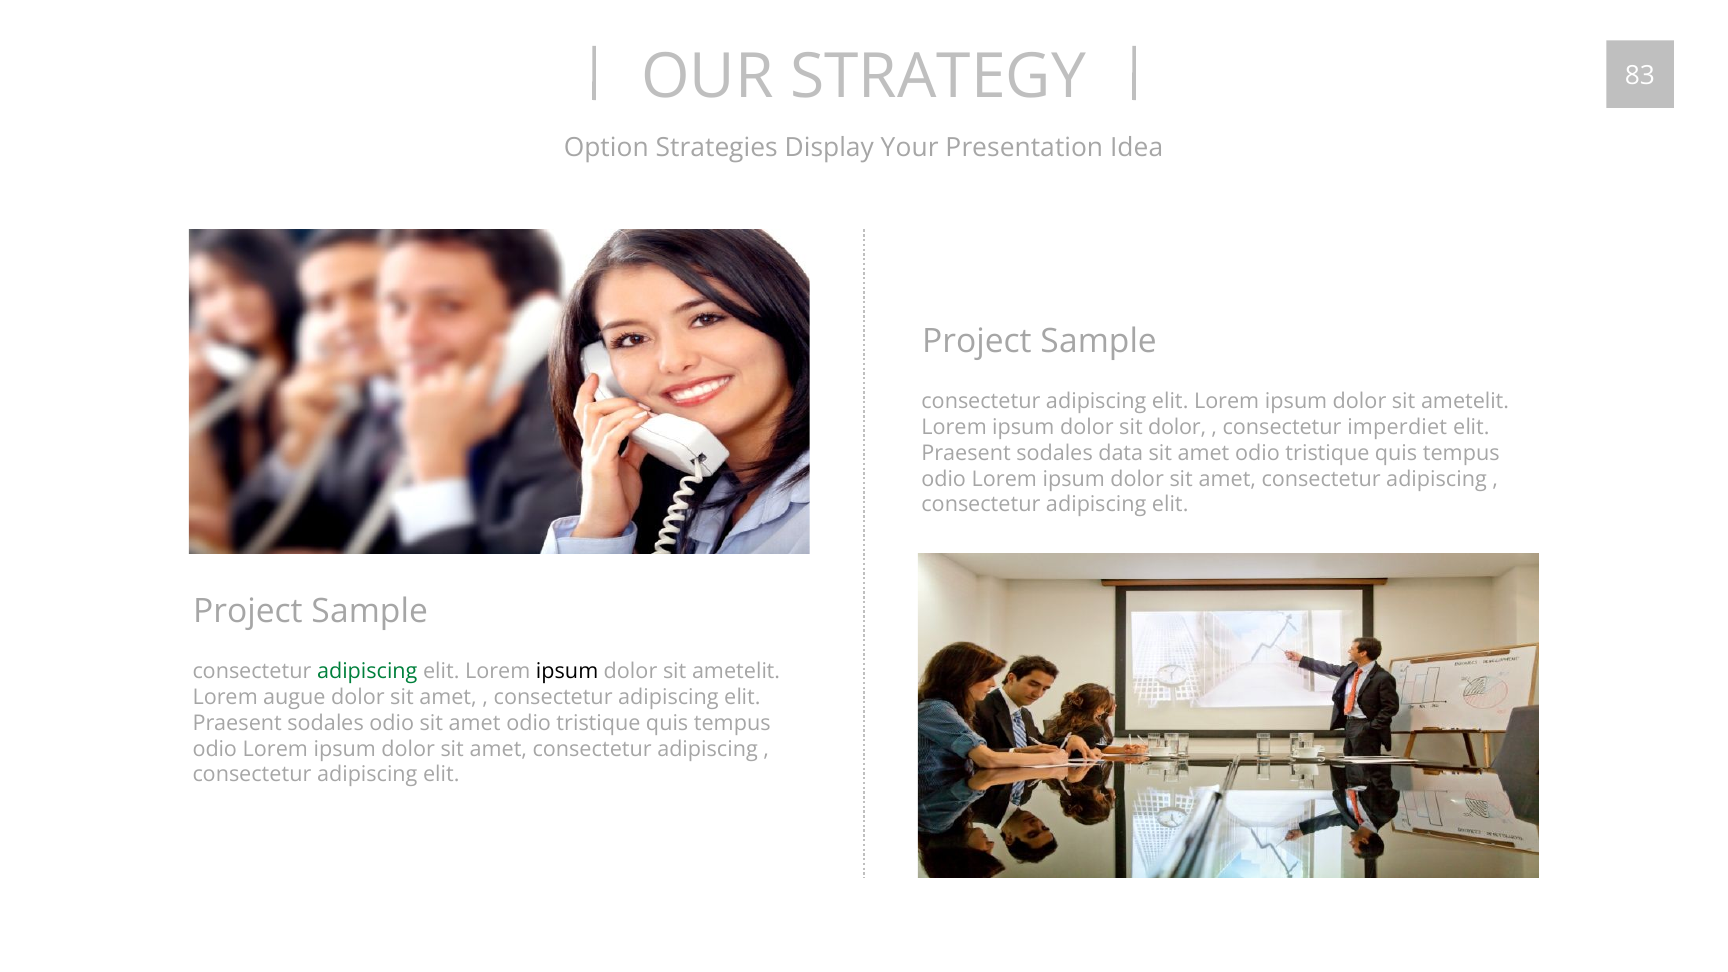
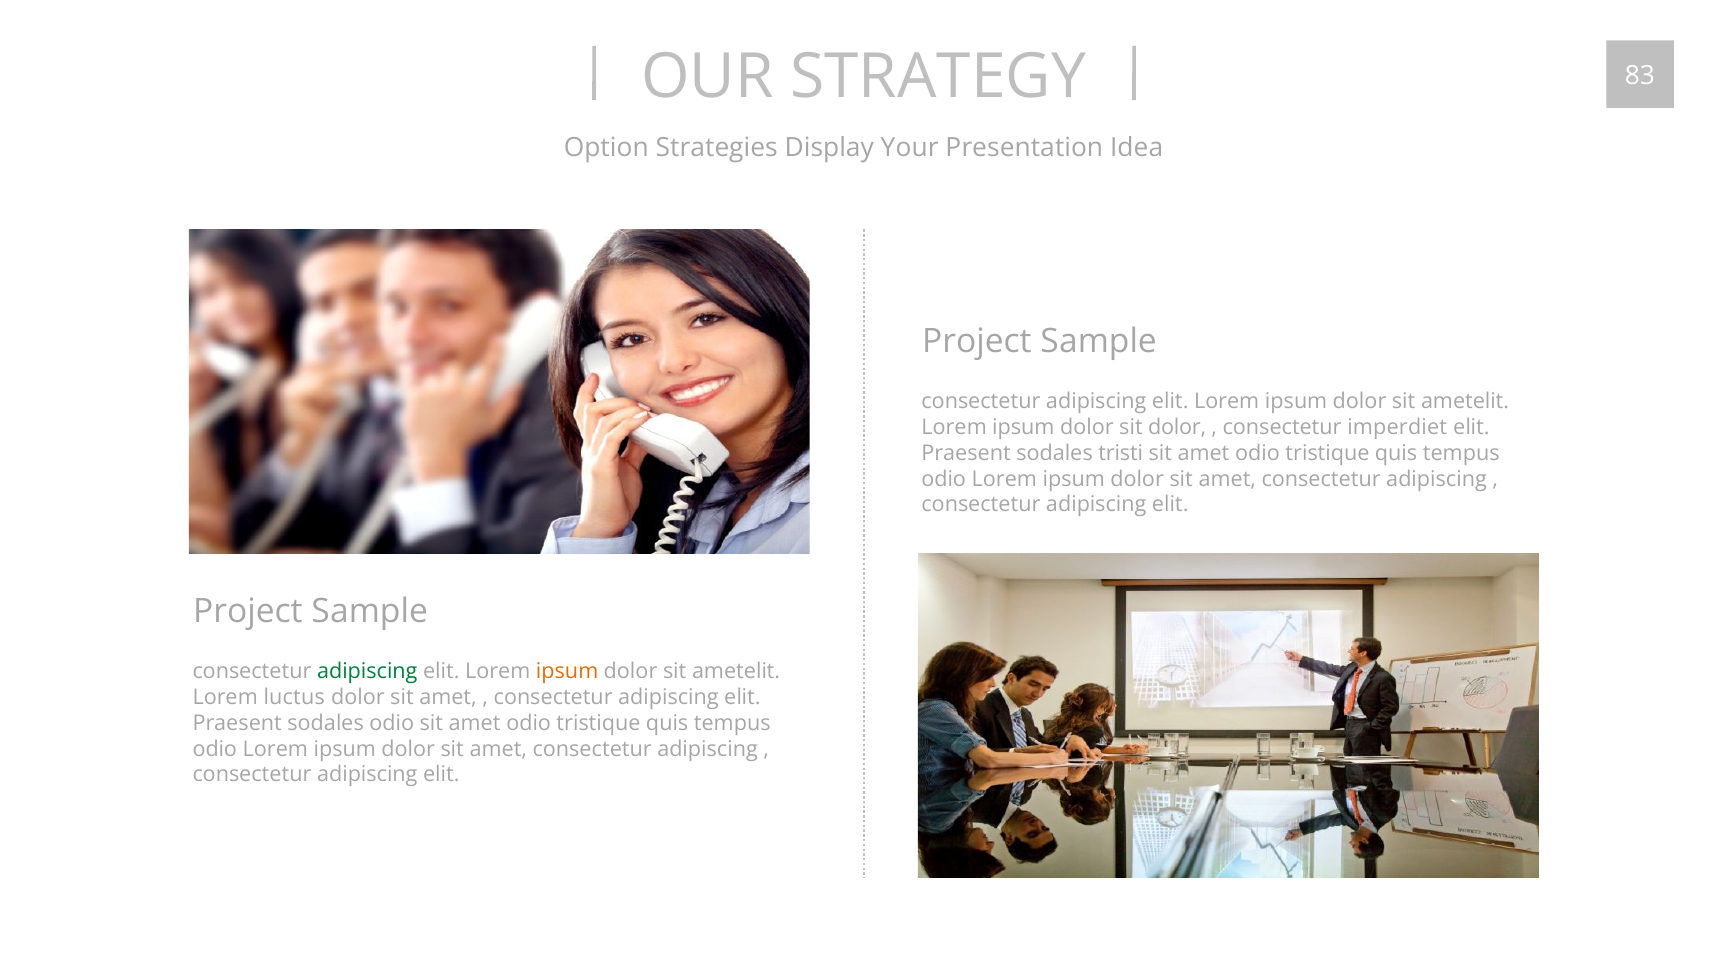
data: data -> tristi
ipsum at (567, 671) colour: black -> orange
augue: augue -> luctus
